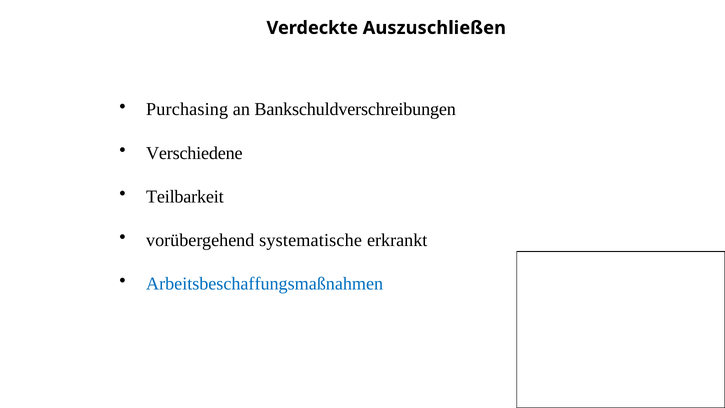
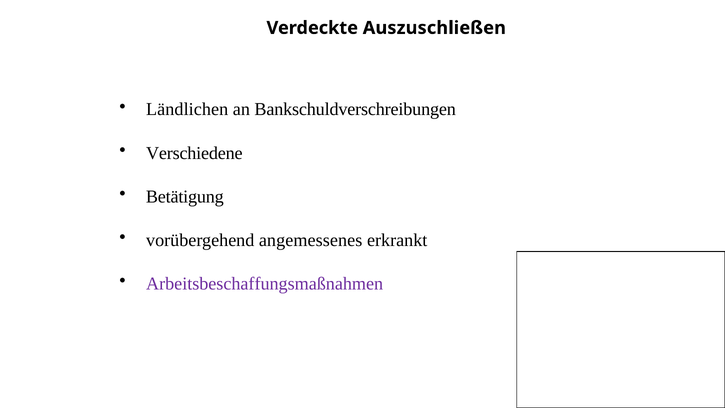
Purchasing: Purchasing -> Ländlichen
Teilbarkeit: Teilbarkeit -> Betätigung
systematische: systematische -> angemessenes
Arbeitsbeschaffungsmaßnahmen colour: blue -> purple
